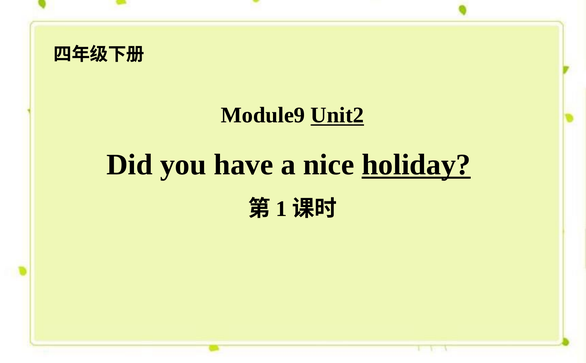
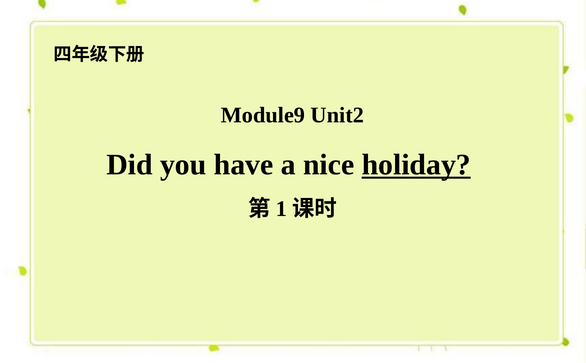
Unit2 underline: present -> none
